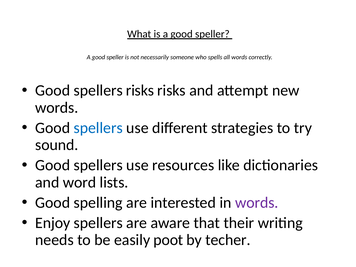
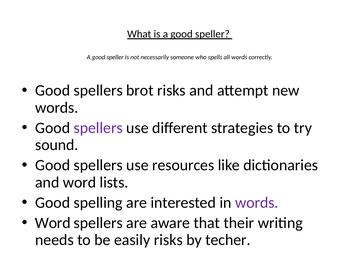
spellers risks: risks -> brot
spellers at (98, 128) colour: blue -> purple
Enjoy at (53, 223): Enjoy -> Word
easily poot: poot -> risks
